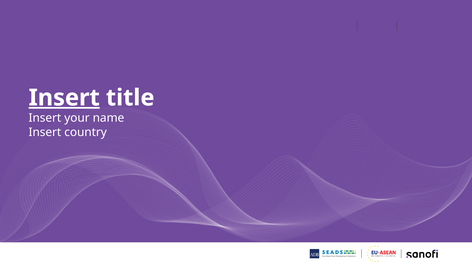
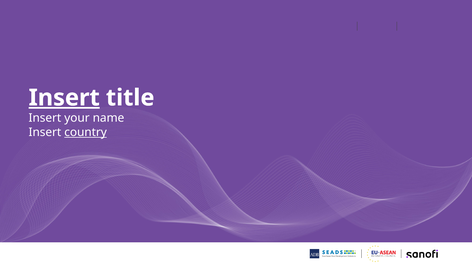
country underline: none -> present
